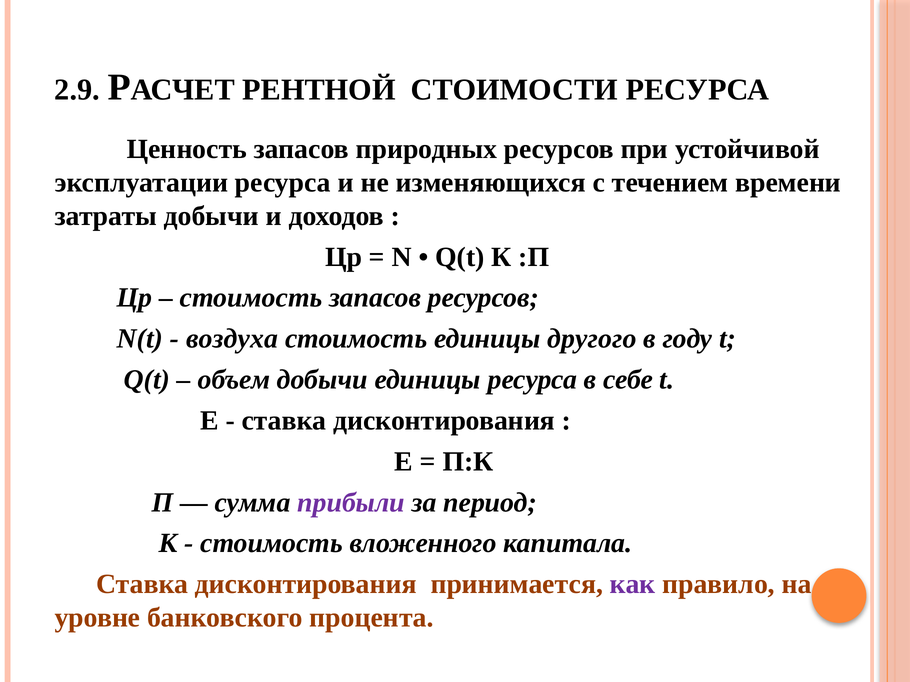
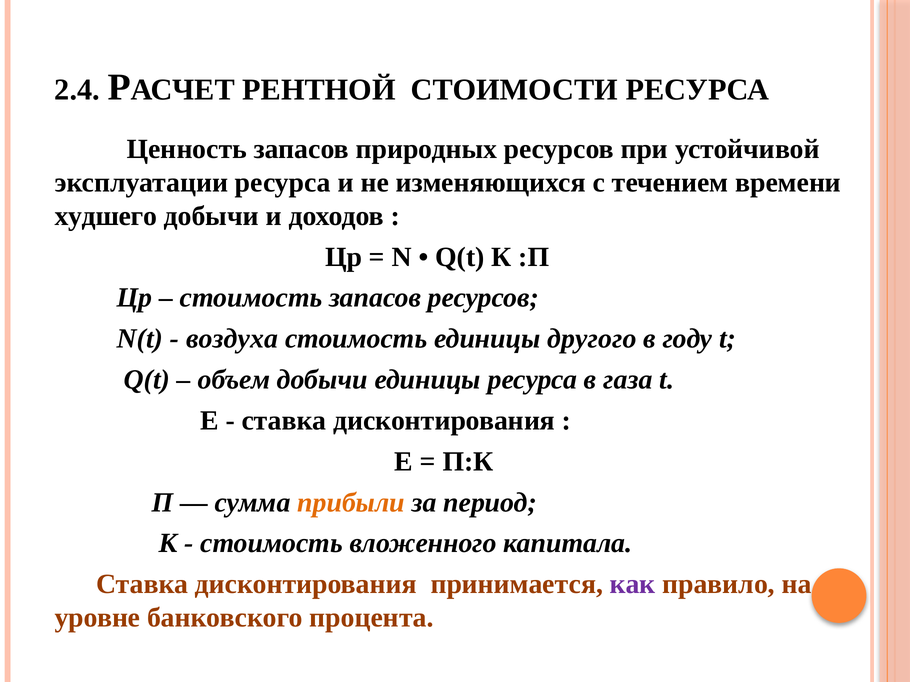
2.9: 2.9 -> 2.4
затраты: затраты -> худшего
себе: себе -> газа
прибыли colour: purple -> orange
